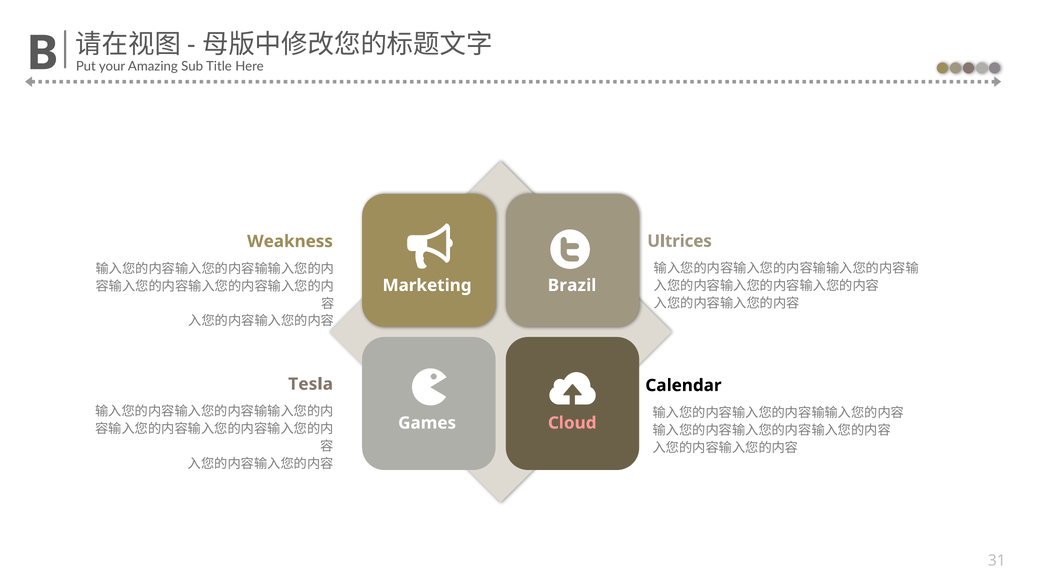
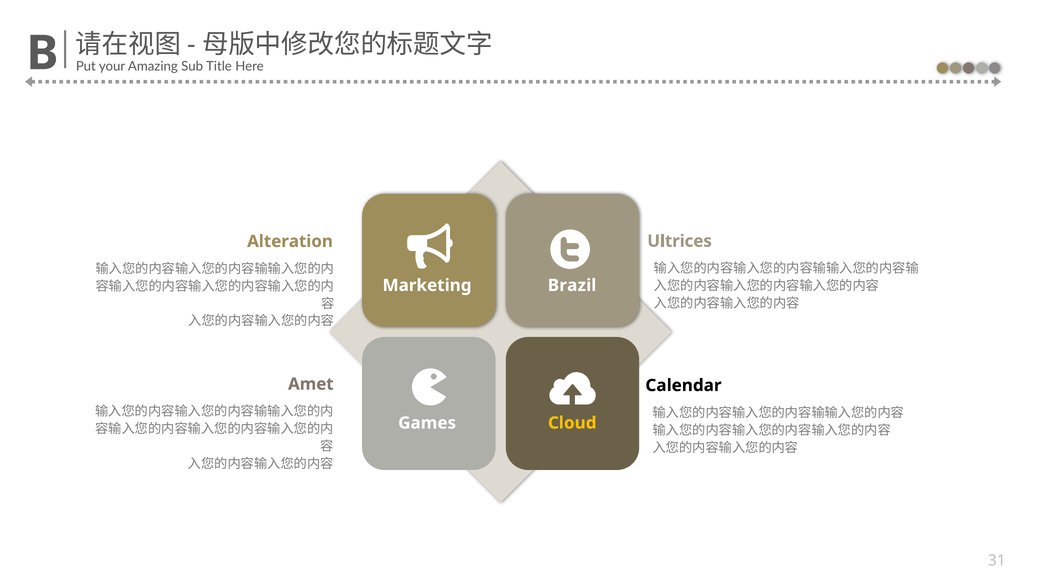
Weakness: Weakness -> Alteration
Tesla: Tesla -> Amet
Cloud colour: pink -> yellow
